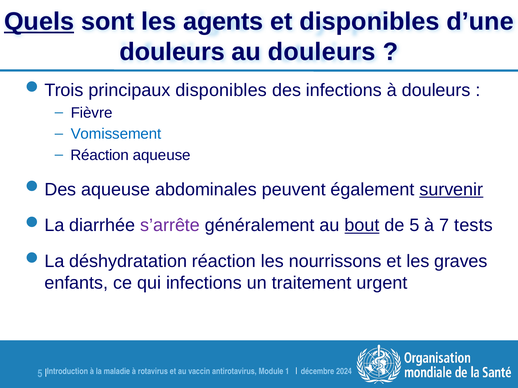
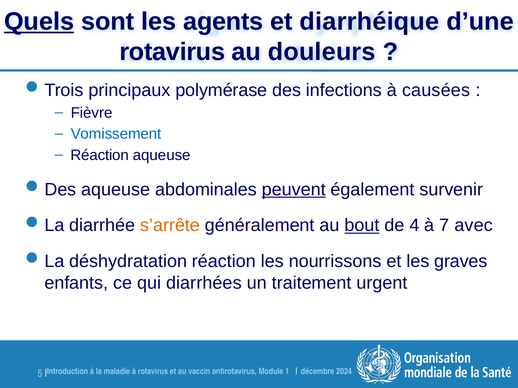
et disponibles: disponibles -> diarrhéique
douleurs at (172, 52): douleurs -> rotavirus
principaux disponibles: disponibles -> polymérase
à douleurs: douleurs -> causées
peuvent underline: none -> present
survenir underline: present -> none
s’arrête colour: purple -> orange
de 5: 5 -> 4
tests: tests -> avec
qui infections: infections -> diarrhées
